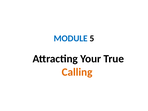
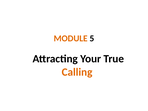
MODULE colour: blue -> orange
